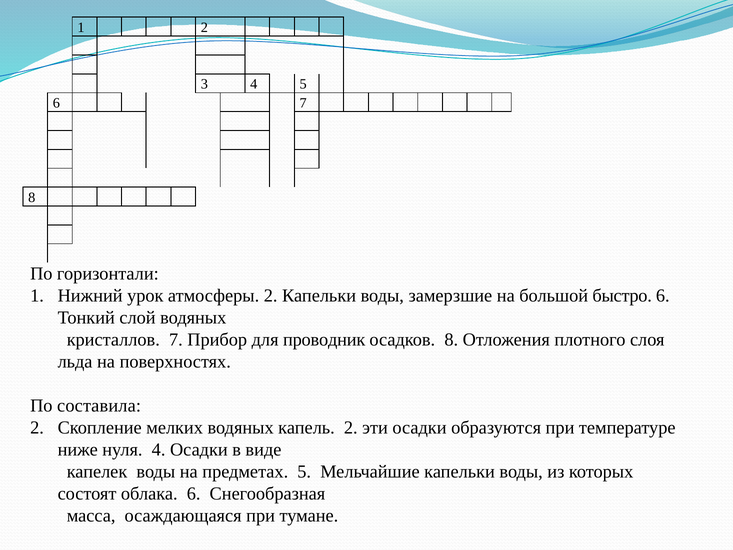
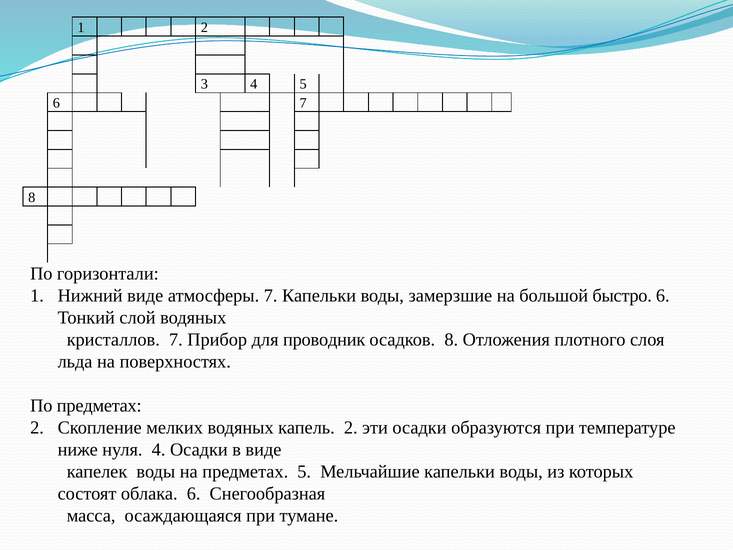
Нижний урок: урок -> виде
атмосферы 2: 2 -> 7
По составила: составила -> предметах
